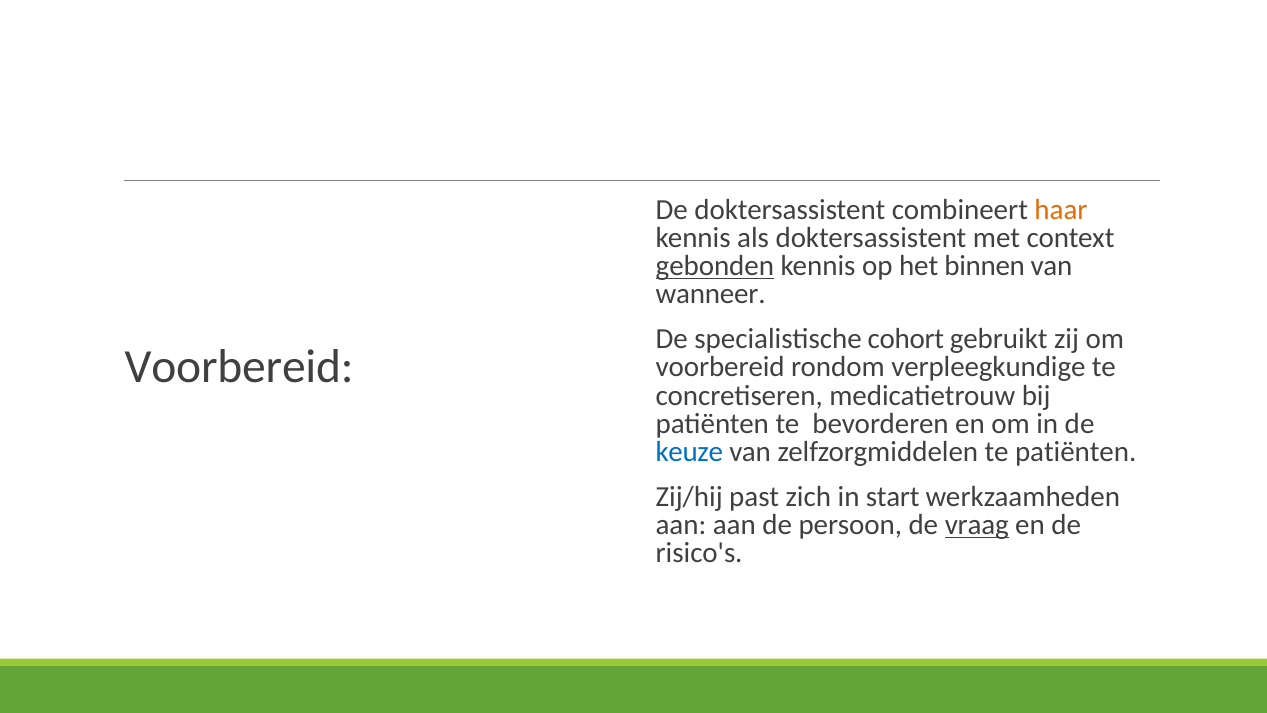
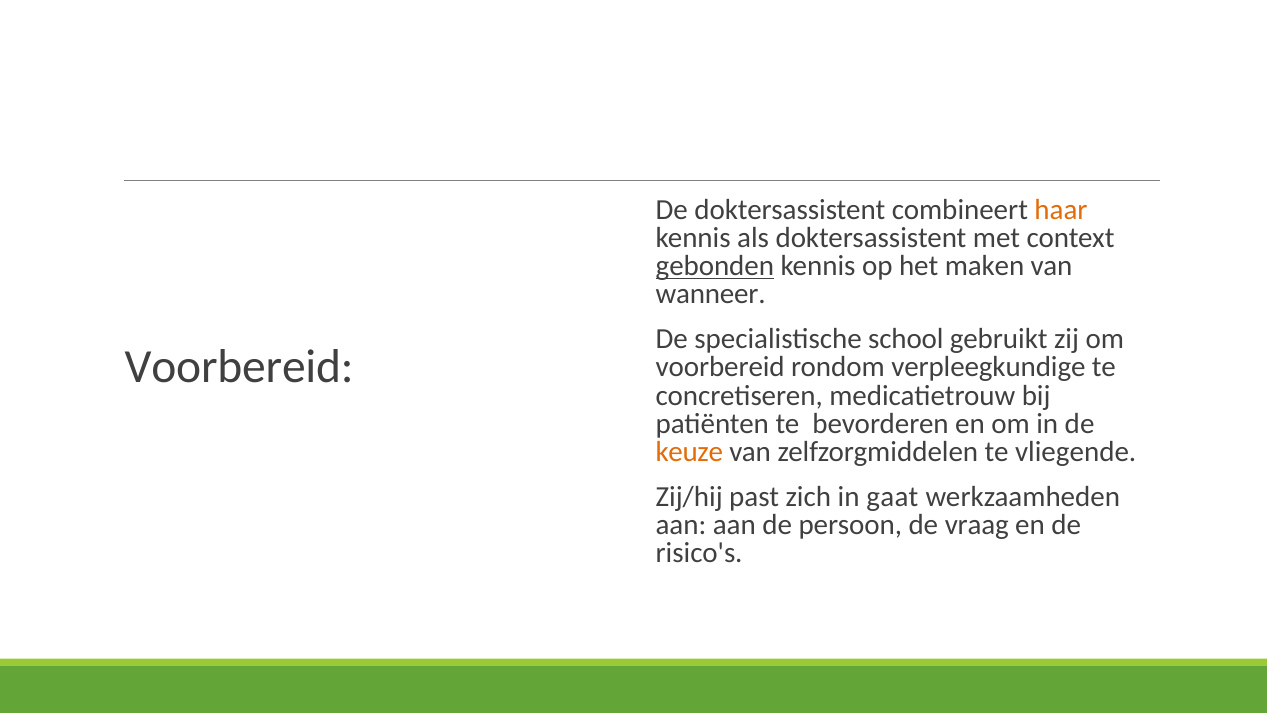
binnen: binnen -> maken
cohort: cohort -> school
keuze colour: blue -> orange
te patiënten: patiënten -> vliegende
start: start -> gaat
vraag underline: present -> none
